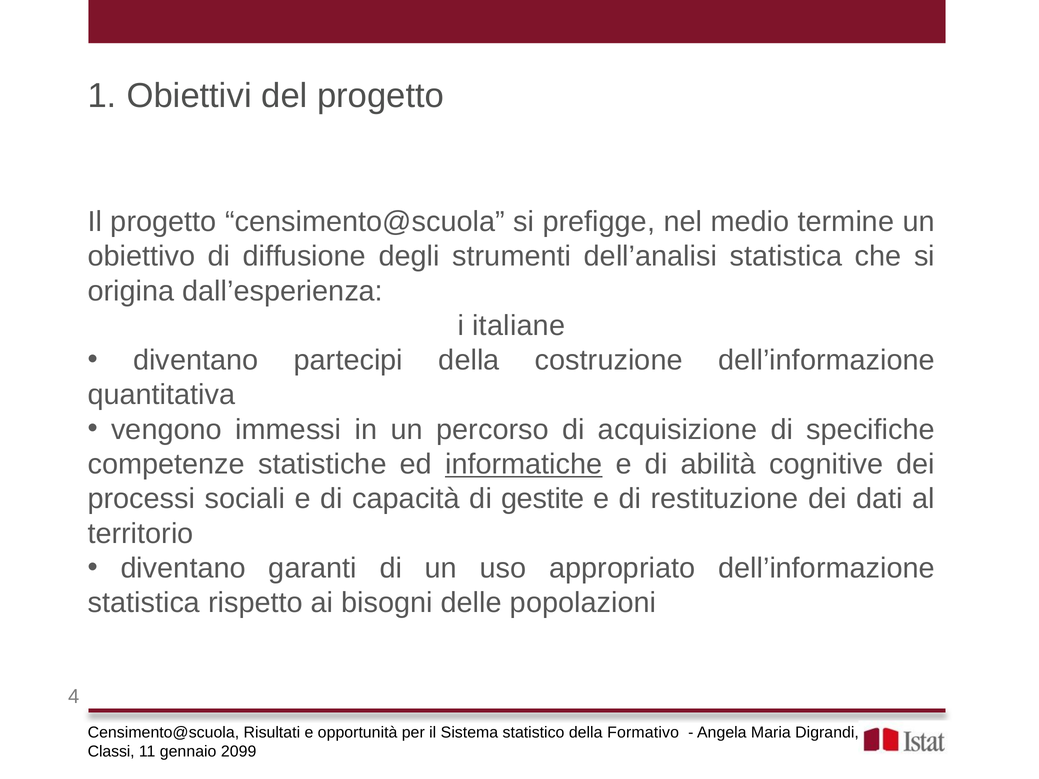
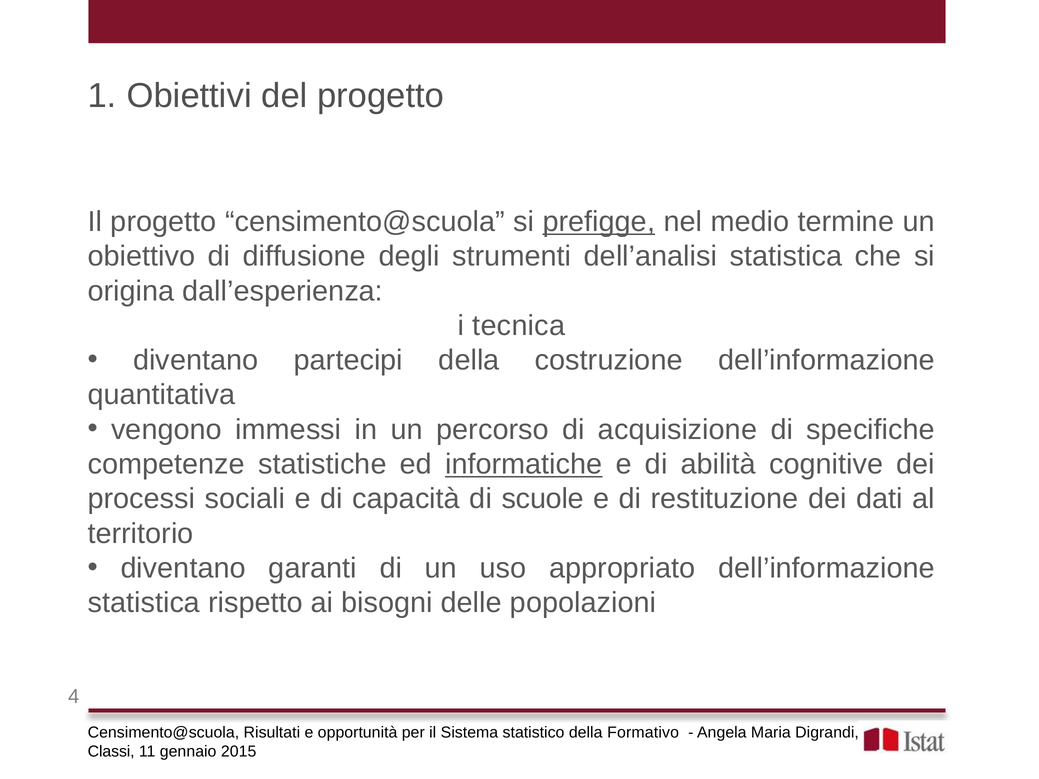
prefigge underline: none -> present
italiane: italiane -> tecnica
gestite: gestite -> scuole
2099: 2099 -> 2015
